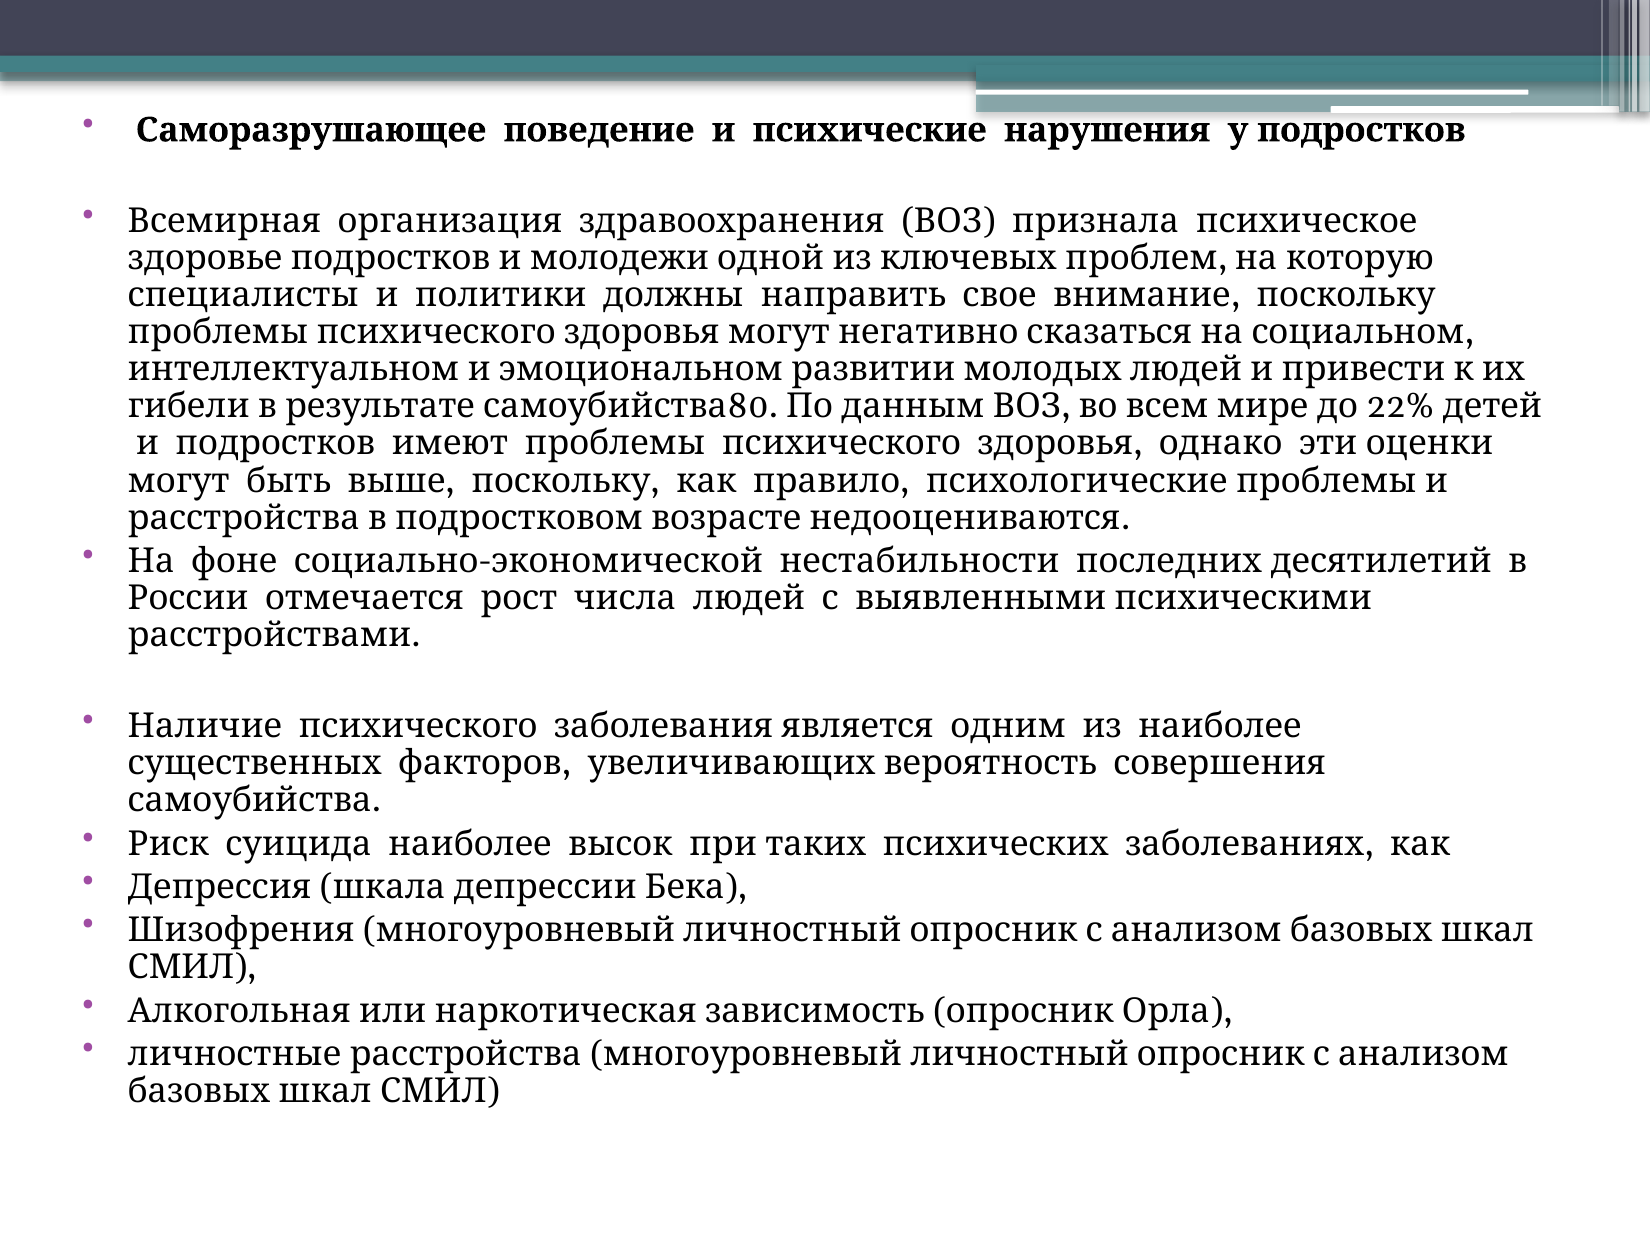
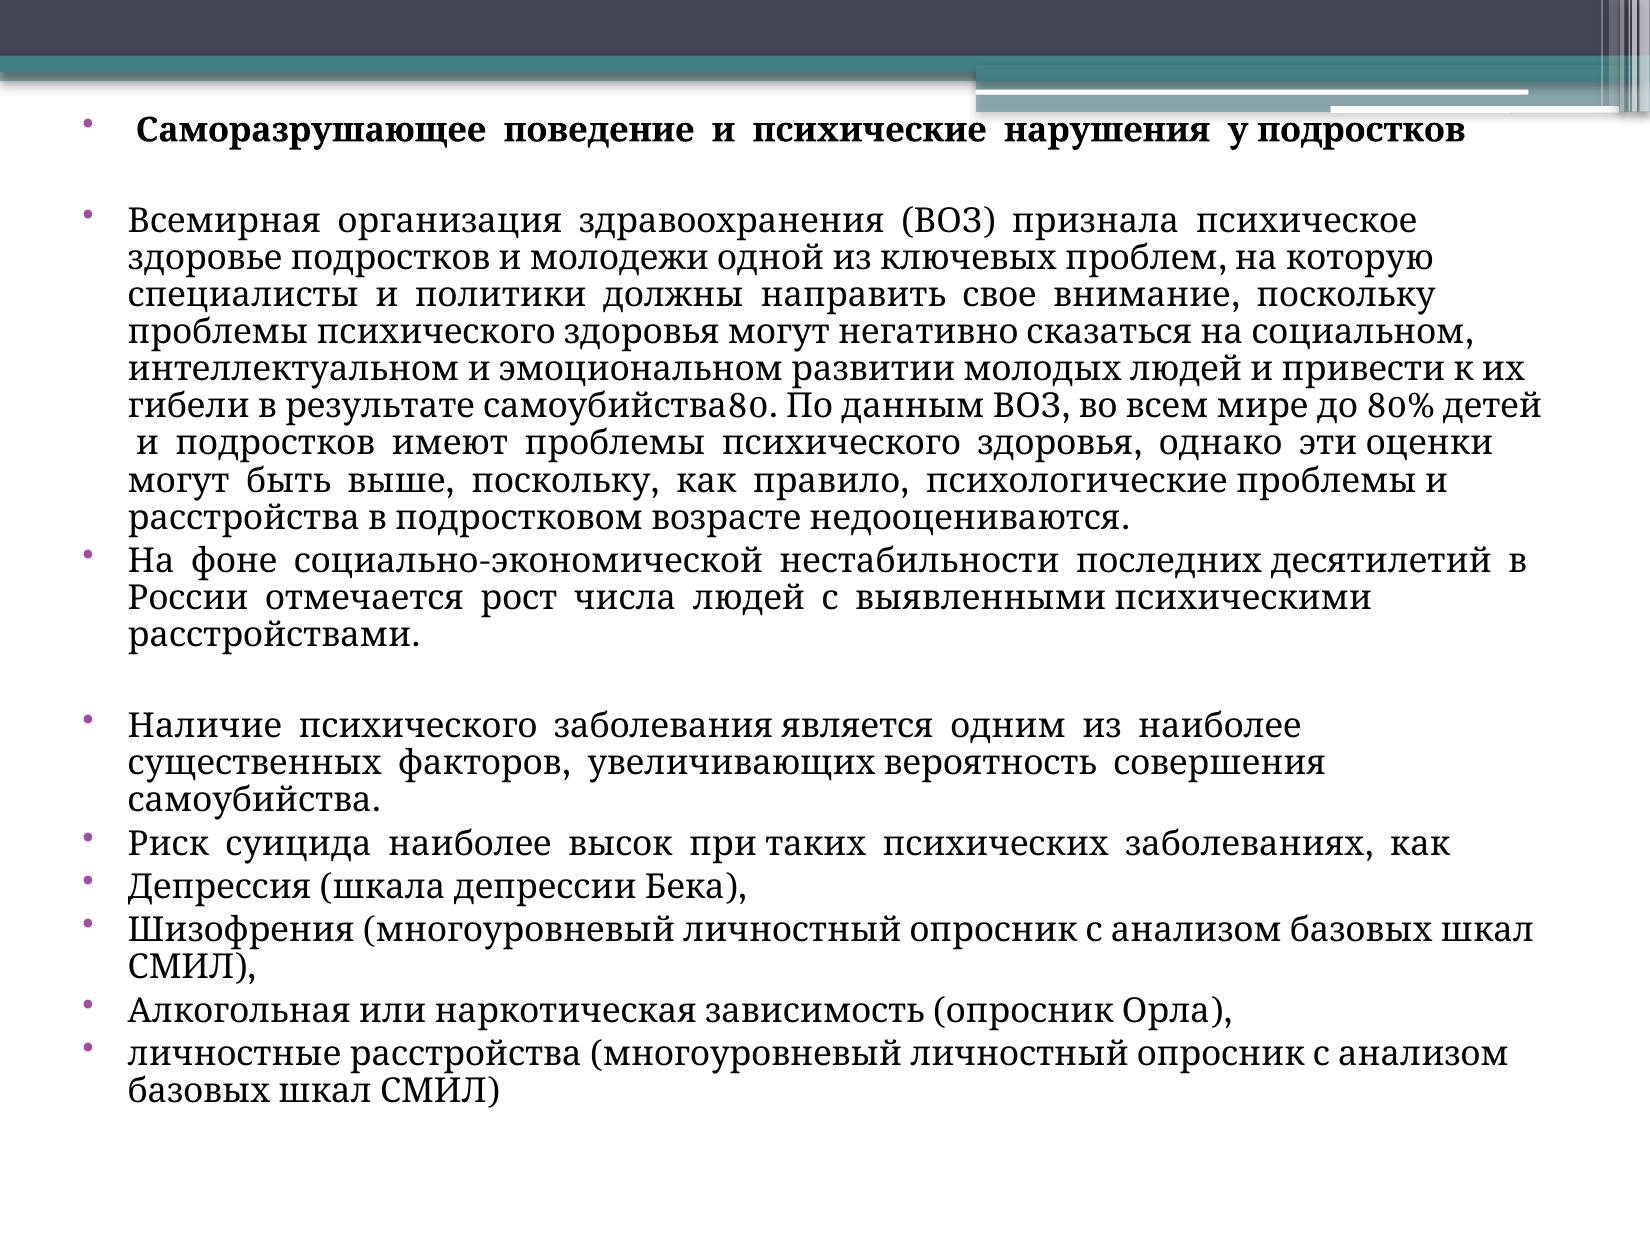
22%: 22% -> 80%
